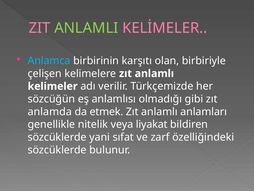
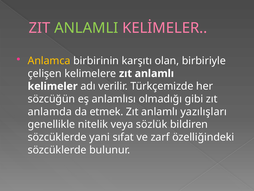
Anlamca colour: light blue -> yellow
anlamları: anlamları -> yazılışları
liyakat: liyakat -> sözlük
